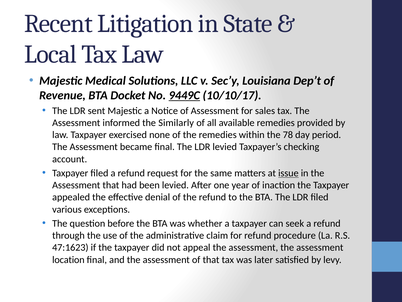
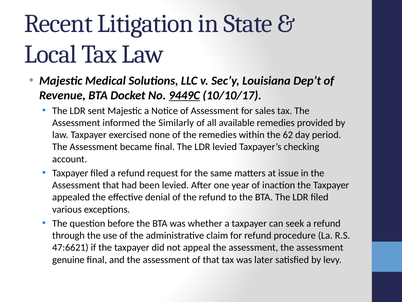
78: 78 -> 62
issue underline: present -> none
47:1623: 47:1623 -> 47:6621
location: location -> genuine
